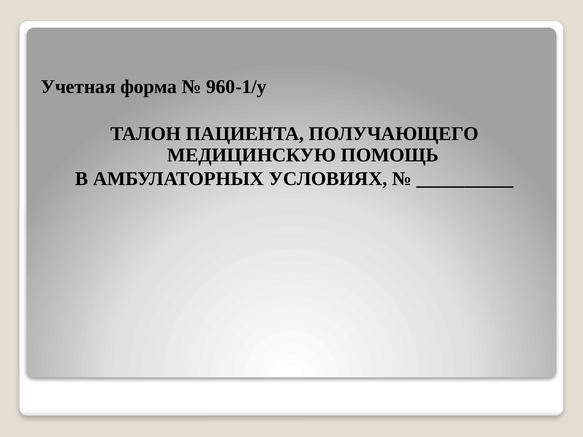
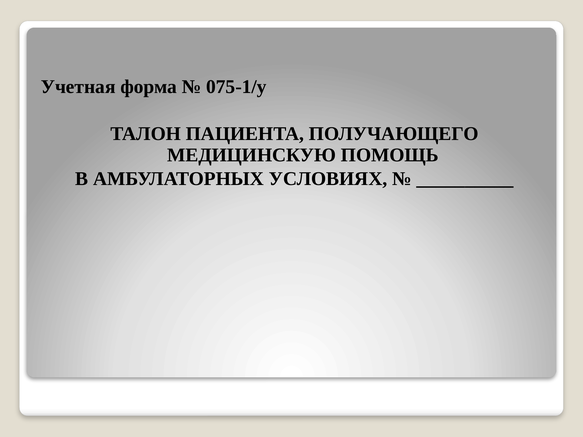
960-1/у: 960-1/у -> 075-1/у
